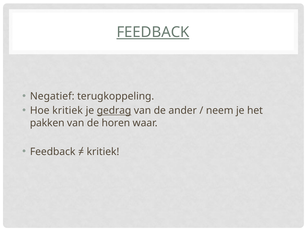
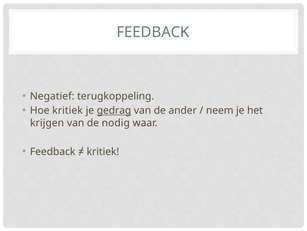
FEEDBACK at (153, 32) underline: present -> none
pakken: pakken -> krijgen
horen: horen -> nodig
